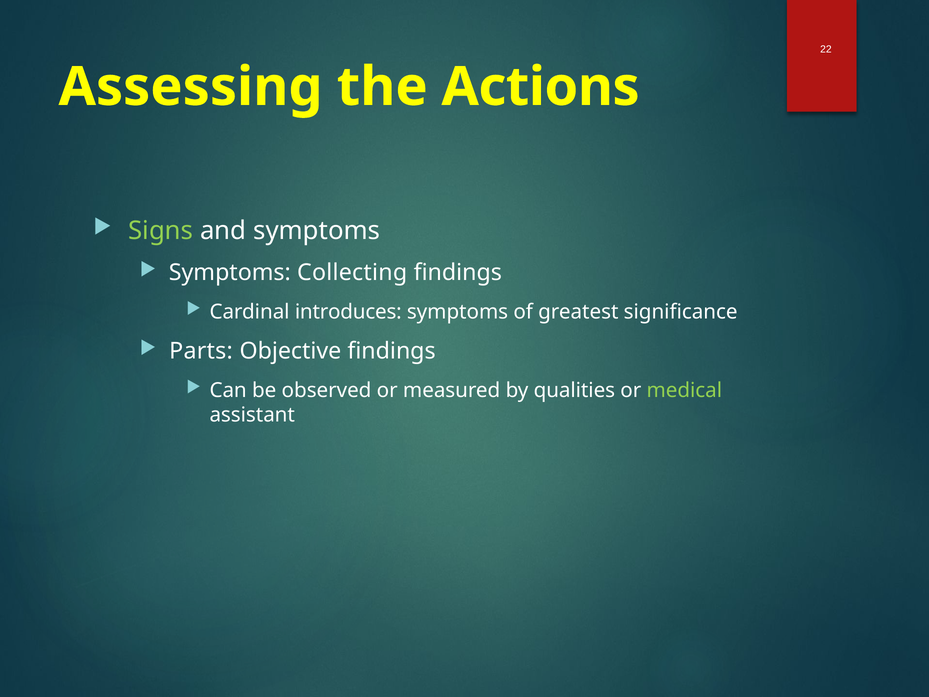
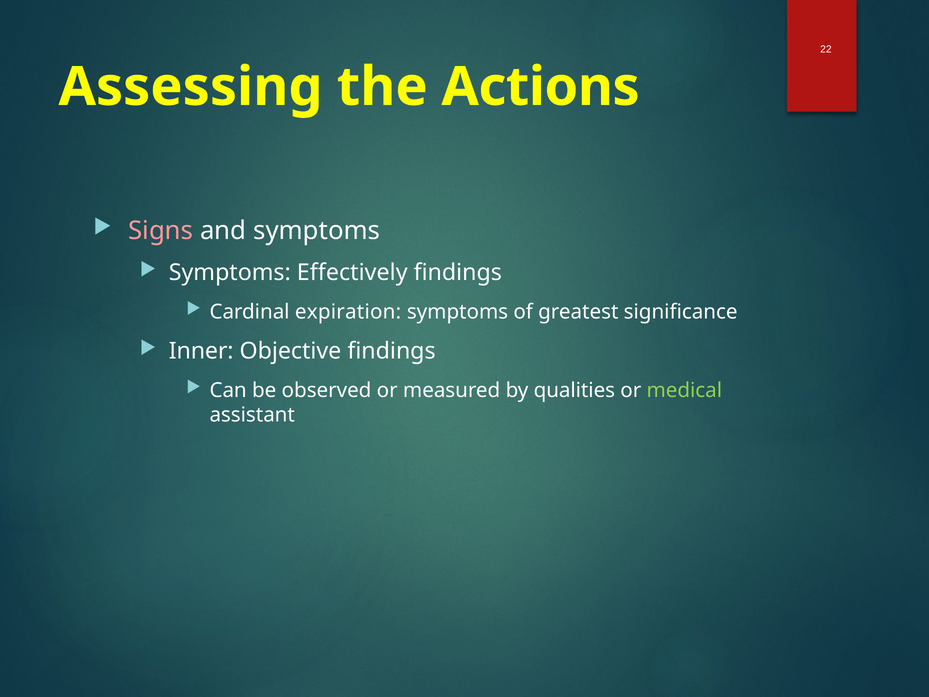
Signs colour: light green -> pink
Collecting: Collecting -> Effectively
introduces: introduces -> expiration
Parts: Parts -> Inner
